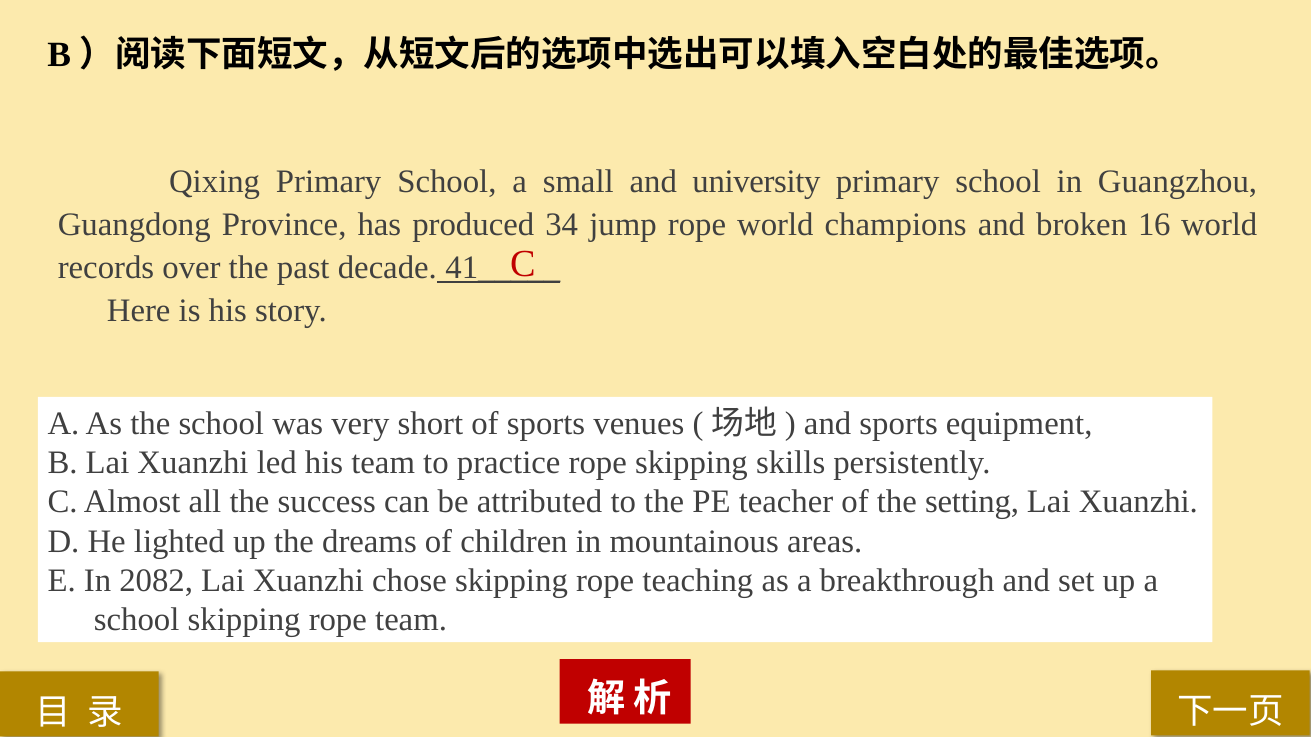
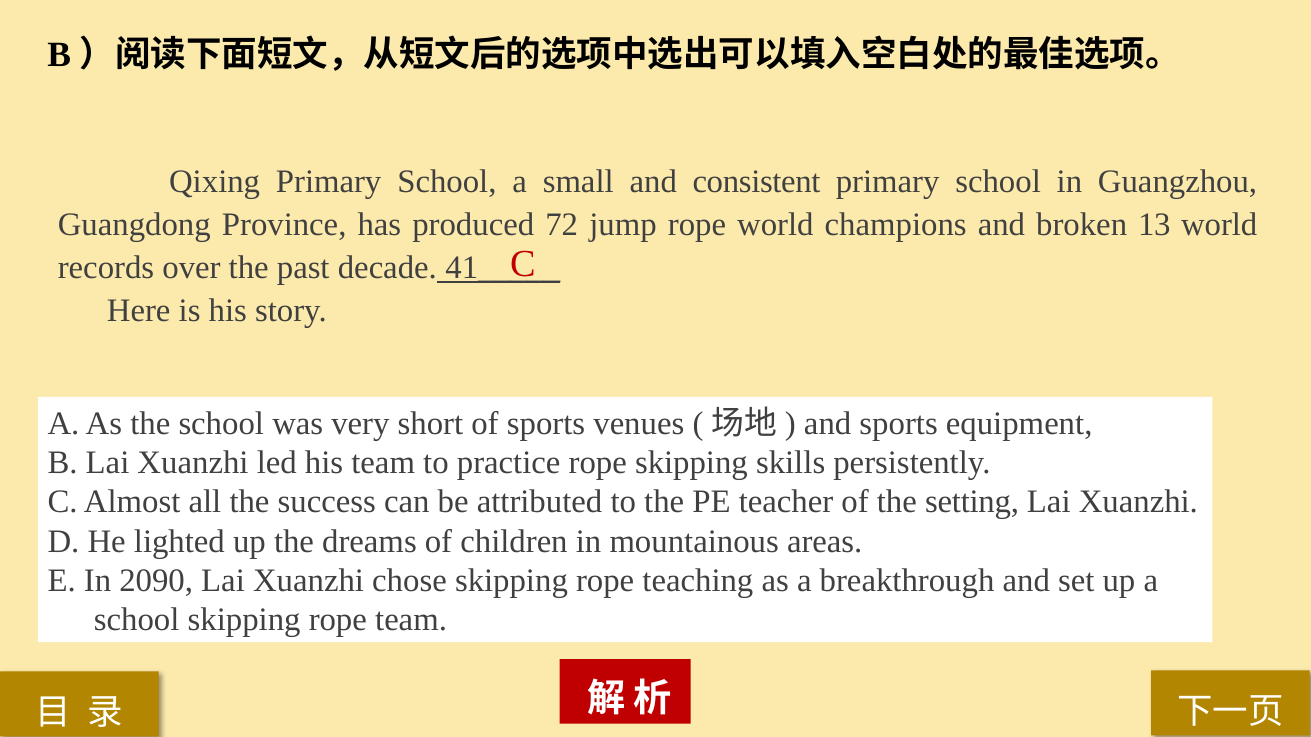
university: university -> consistent
34: 34 -> 72
16: 16 -> 13
2082: 2082 -> 2090
